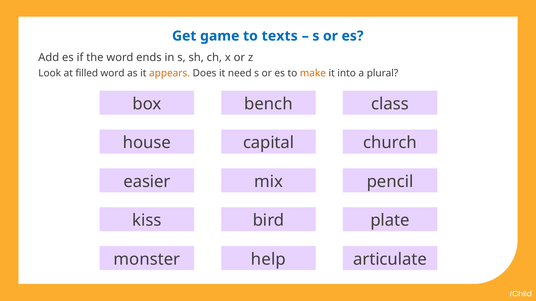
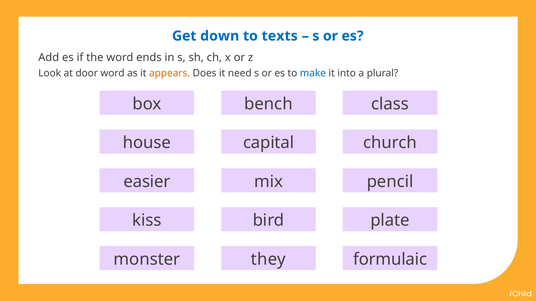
game: game -> down
filled: filled -> door
make colour: orange -> blue
help: help -> they
articulate: articulate -> formulaic
